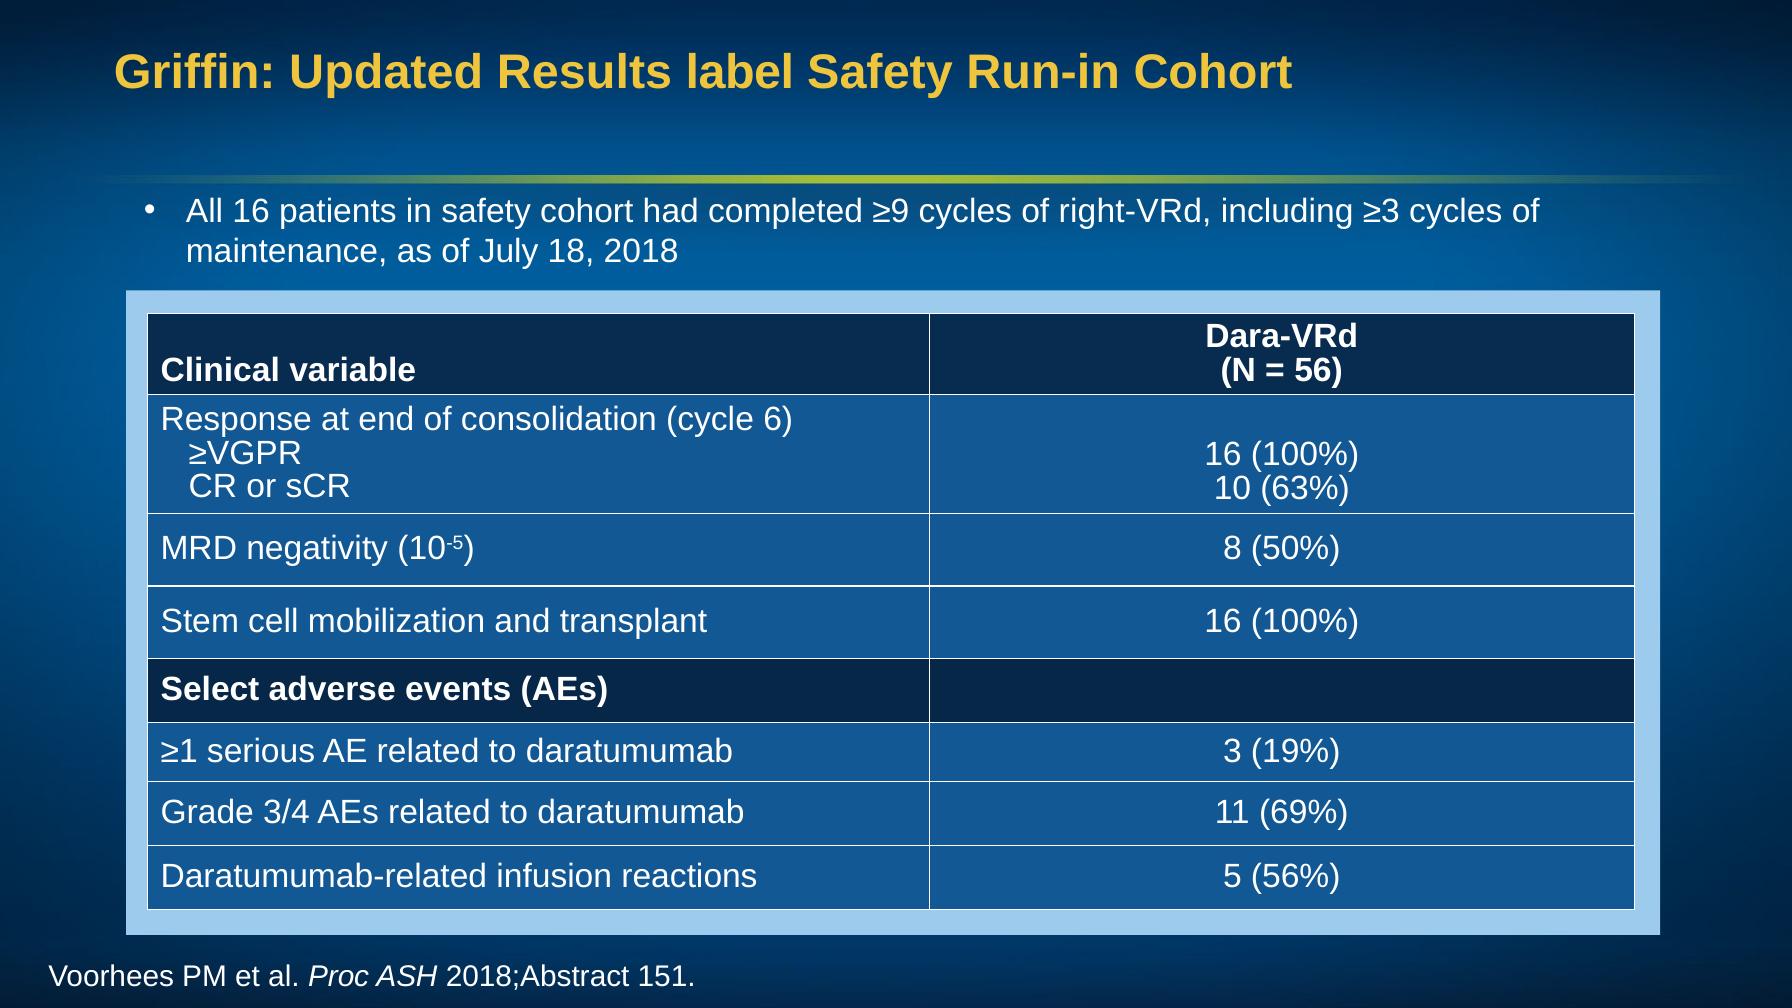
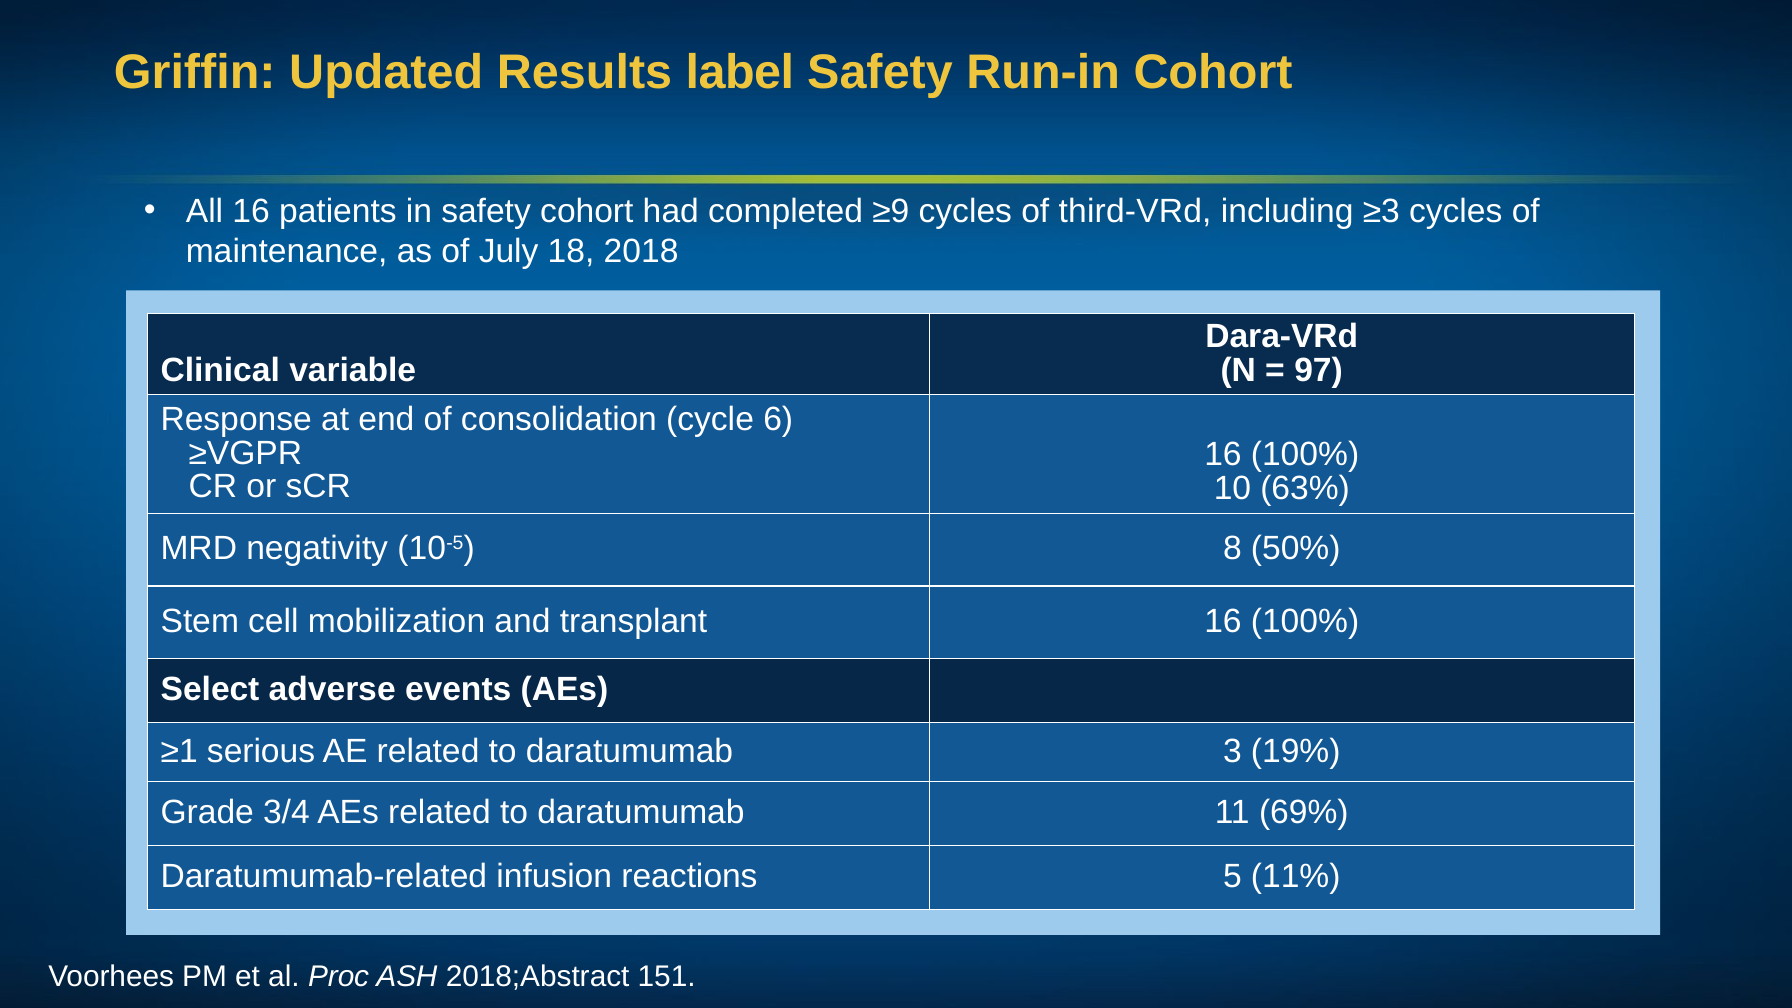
right-VRd: right-VRd -> third-VRd
56: 56 -> 97
56%: 56% -> 11%
